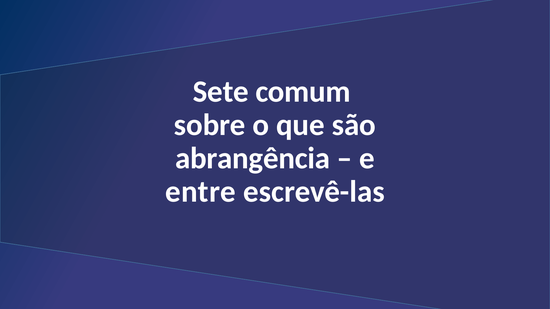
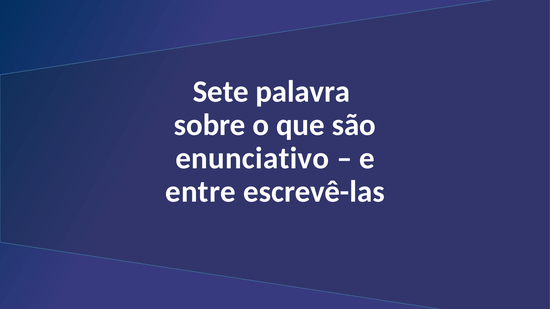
comum: comum -> palavra
abrangência: abrangência -> enunciativo
